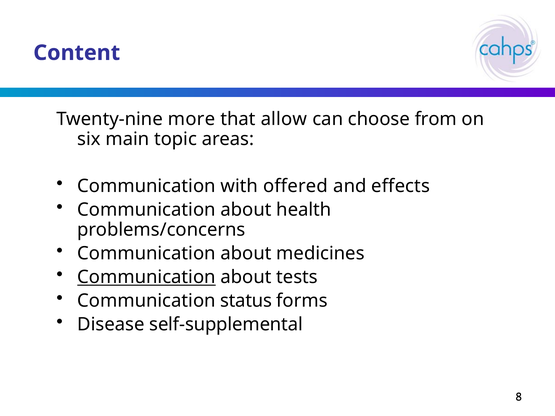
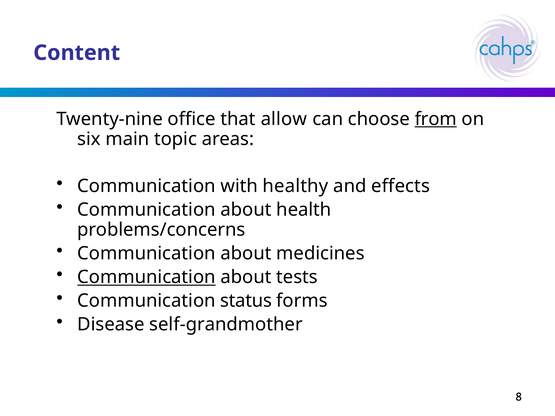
more: more -> office
from underline: none -> present
offered: offered -> healthy
self-supplemental: self-supplemental -> self-grandmother
